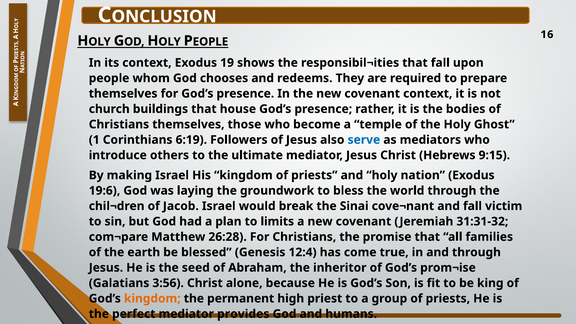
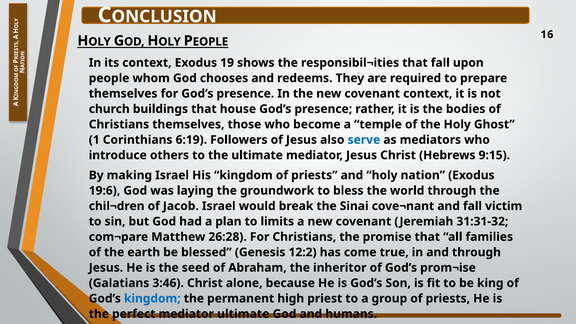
12:4: 12:4 -> 12:2
3:56: 3:56 -> 3:46
kingdom at (152, 299) colour: orange -> blue
mediator provides: provides -> ultimate
